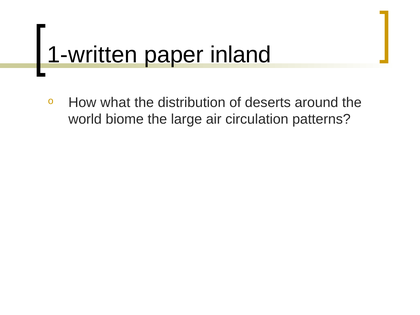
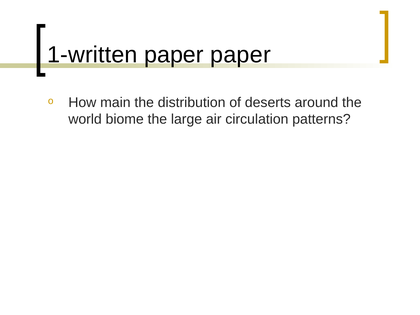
paper inland: inland -> paper
what: what -> main
